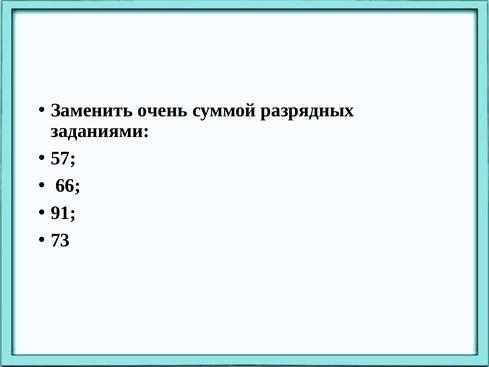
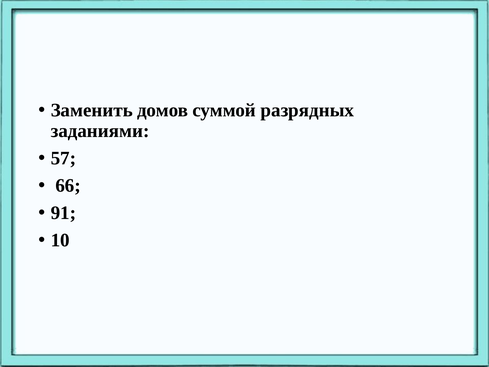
очень: очень -> домов
73: 73 -> 10
